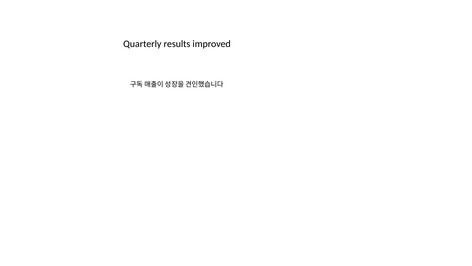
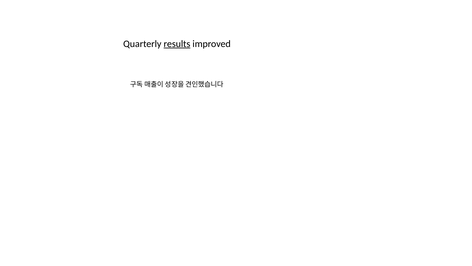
results underline: none -> present
